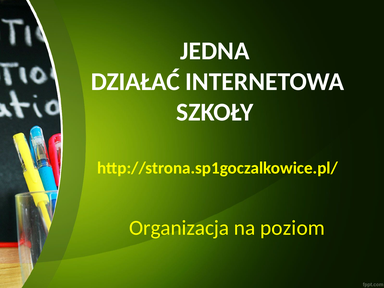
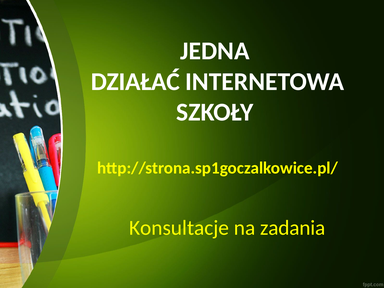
Organizacja: Organizacja -> Konsultacje
poziom: poziom -> zadania
